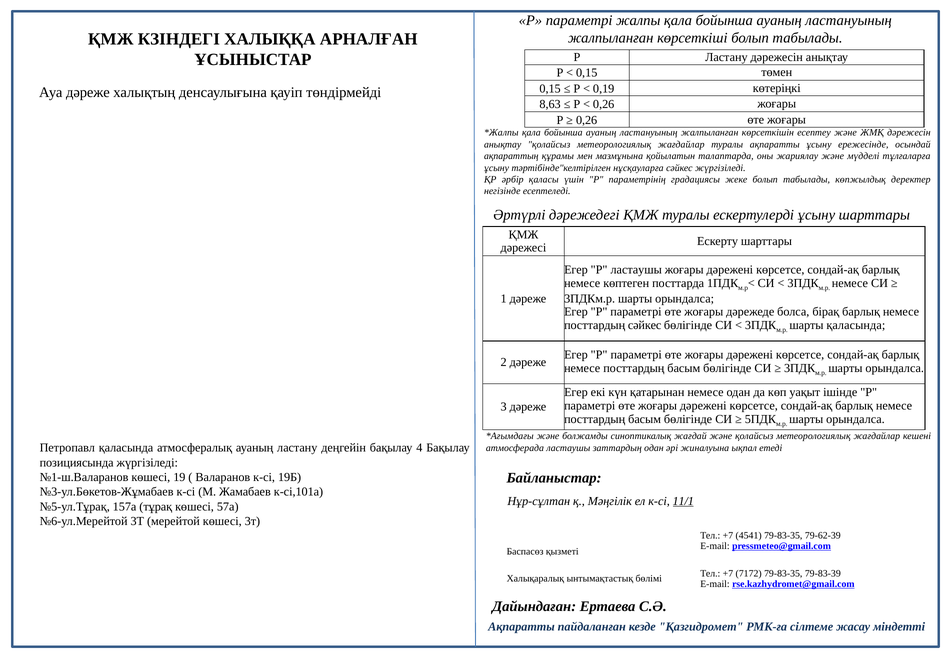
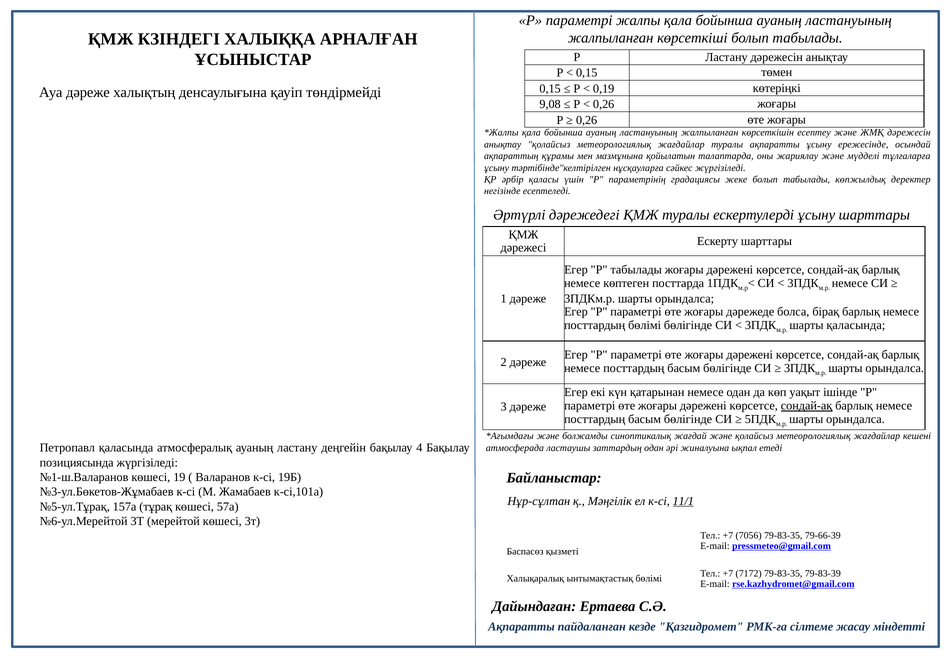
8,63: 8,63 -> 9,08
Р ластаушы: ластаушы -> табылады
посттардың сәйкес: сәйкес -> бөлімі
сондай-ақ at (807, 406) underline: none -> present
4541: 4541 -> 7056
79-62-39: 79-62-39 -> 79-66-39
